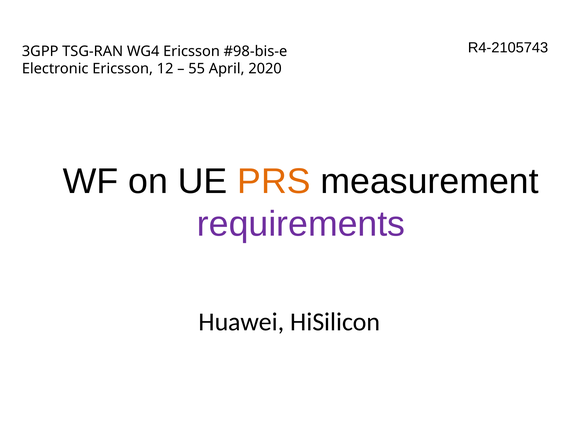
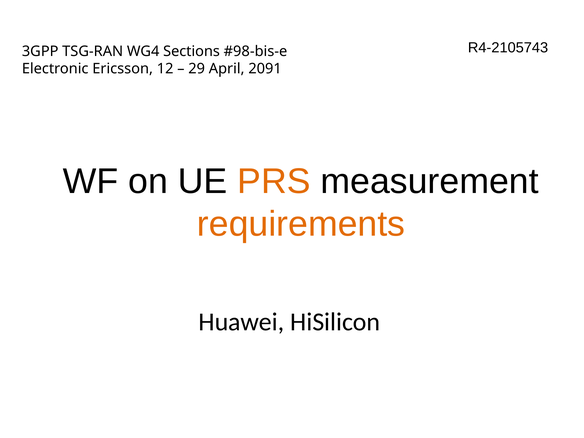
WG4 Ericsson: Ericsson -> Sections
55: 55 -> 29
2020: 2020 -> 2091
requirements colour: purple -> orange
